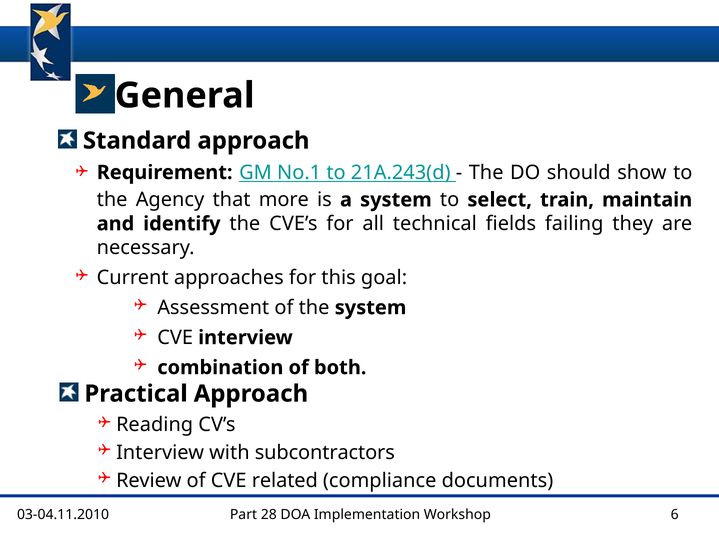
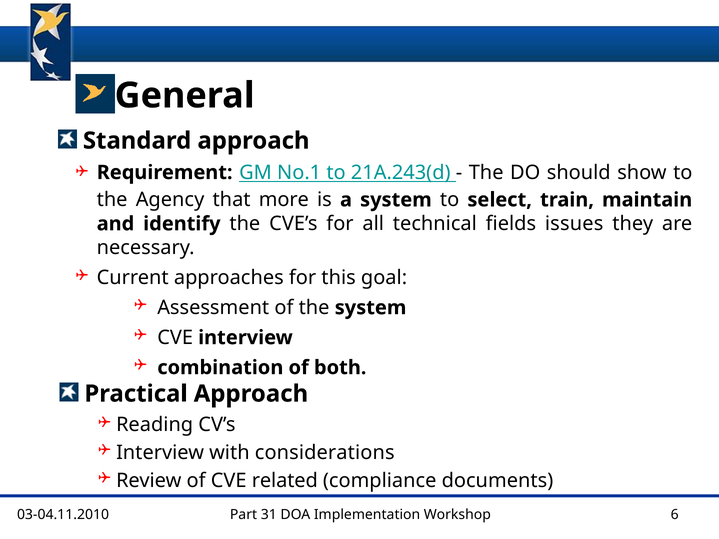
failing: failing -> issues
subcontractors: subcontractors -> considerations
28: 28 -> 31
